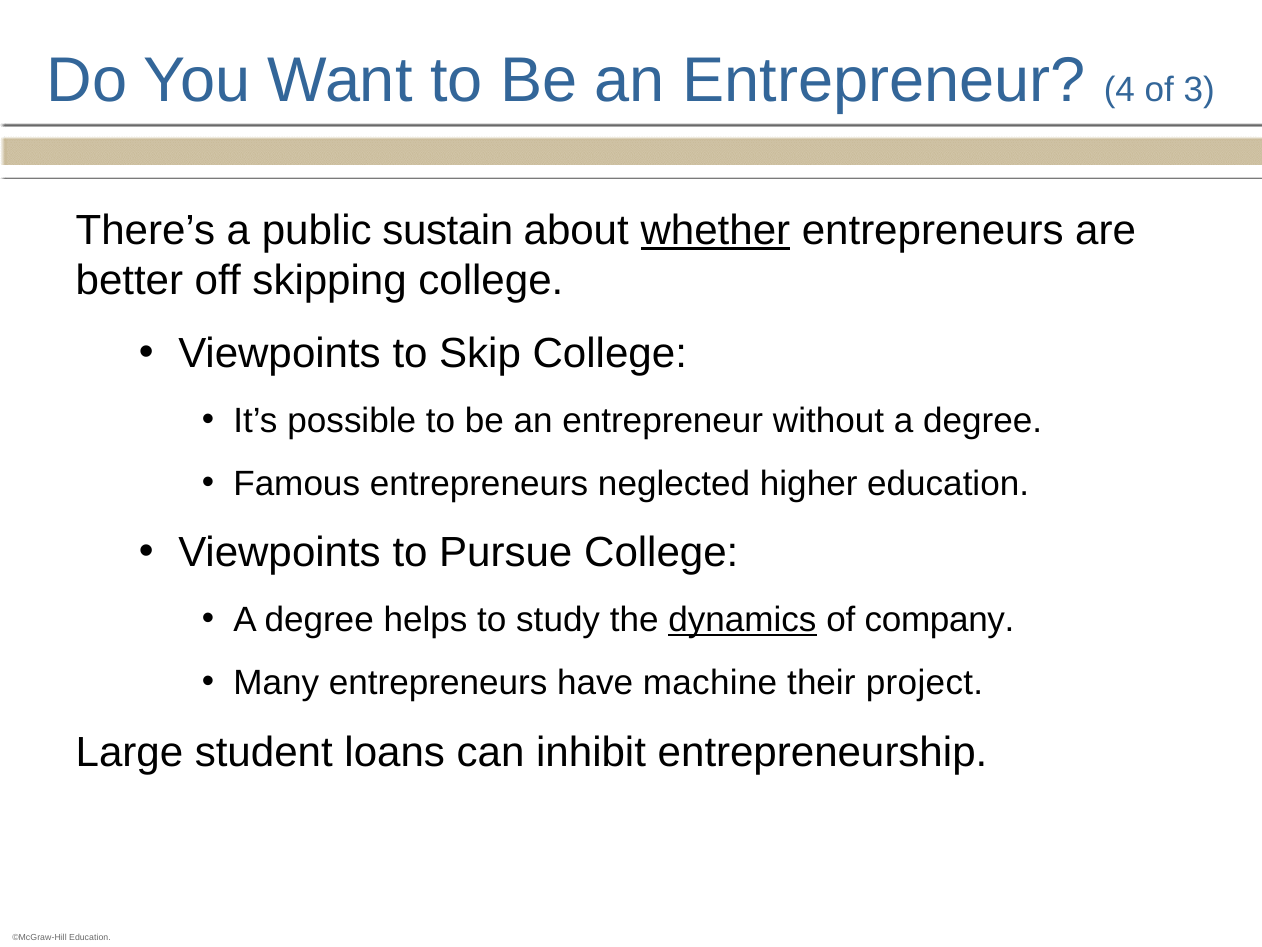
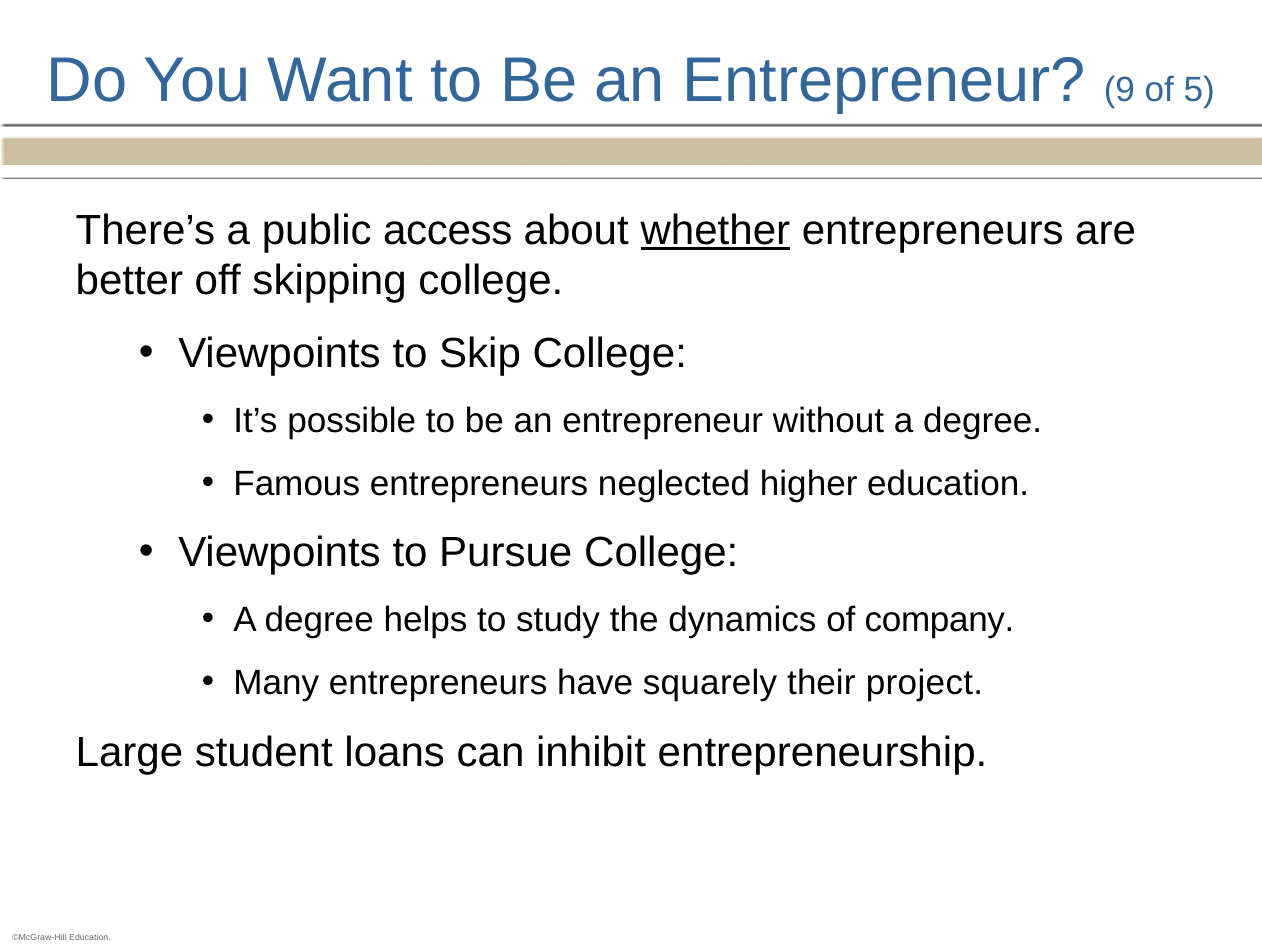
4: 4 -> 9
3: 3 -> 5
sustain: sustain -> access
dynamics underline: present -> none
machine: machine -> squarely
